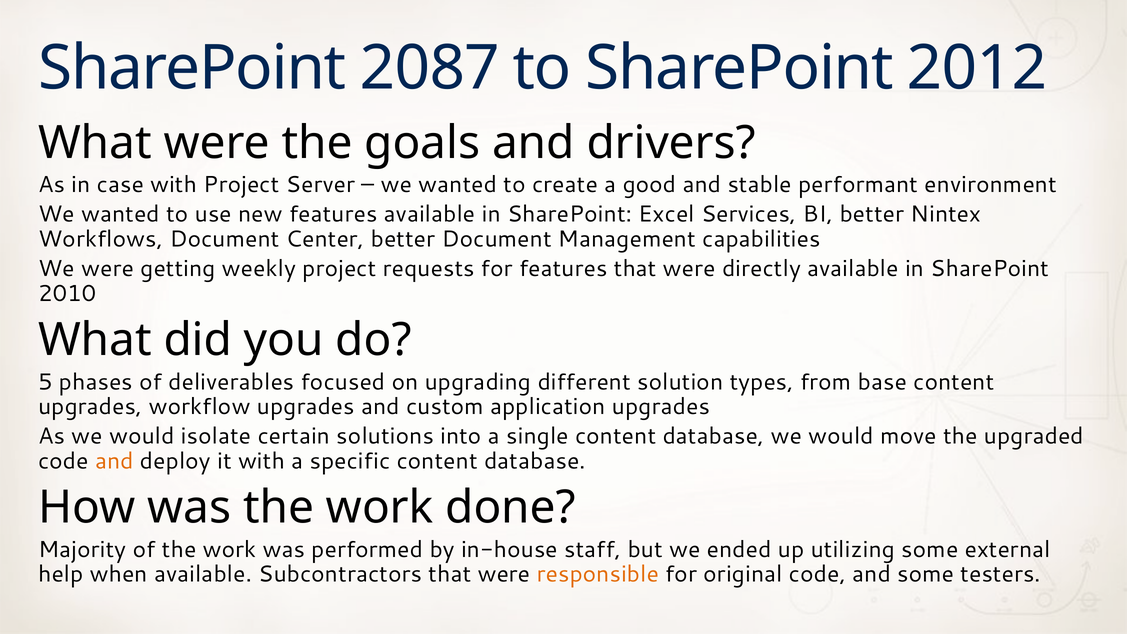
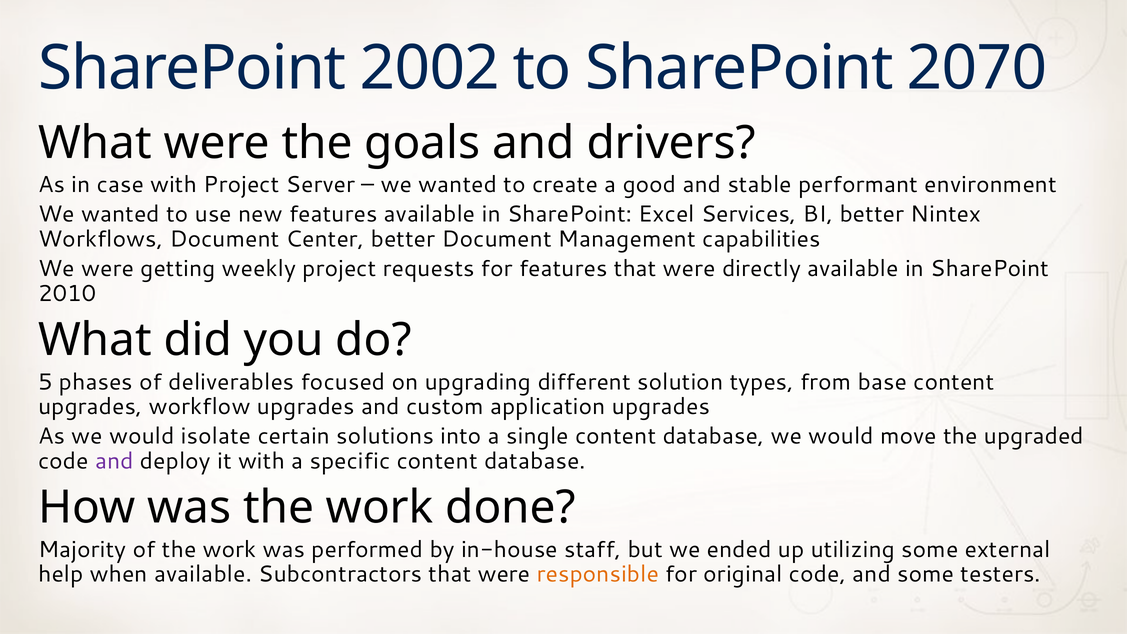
2087: 2087 -> 2002
2012: 2012 -> 2070
and at (114, 461) colour: orange -> purple
